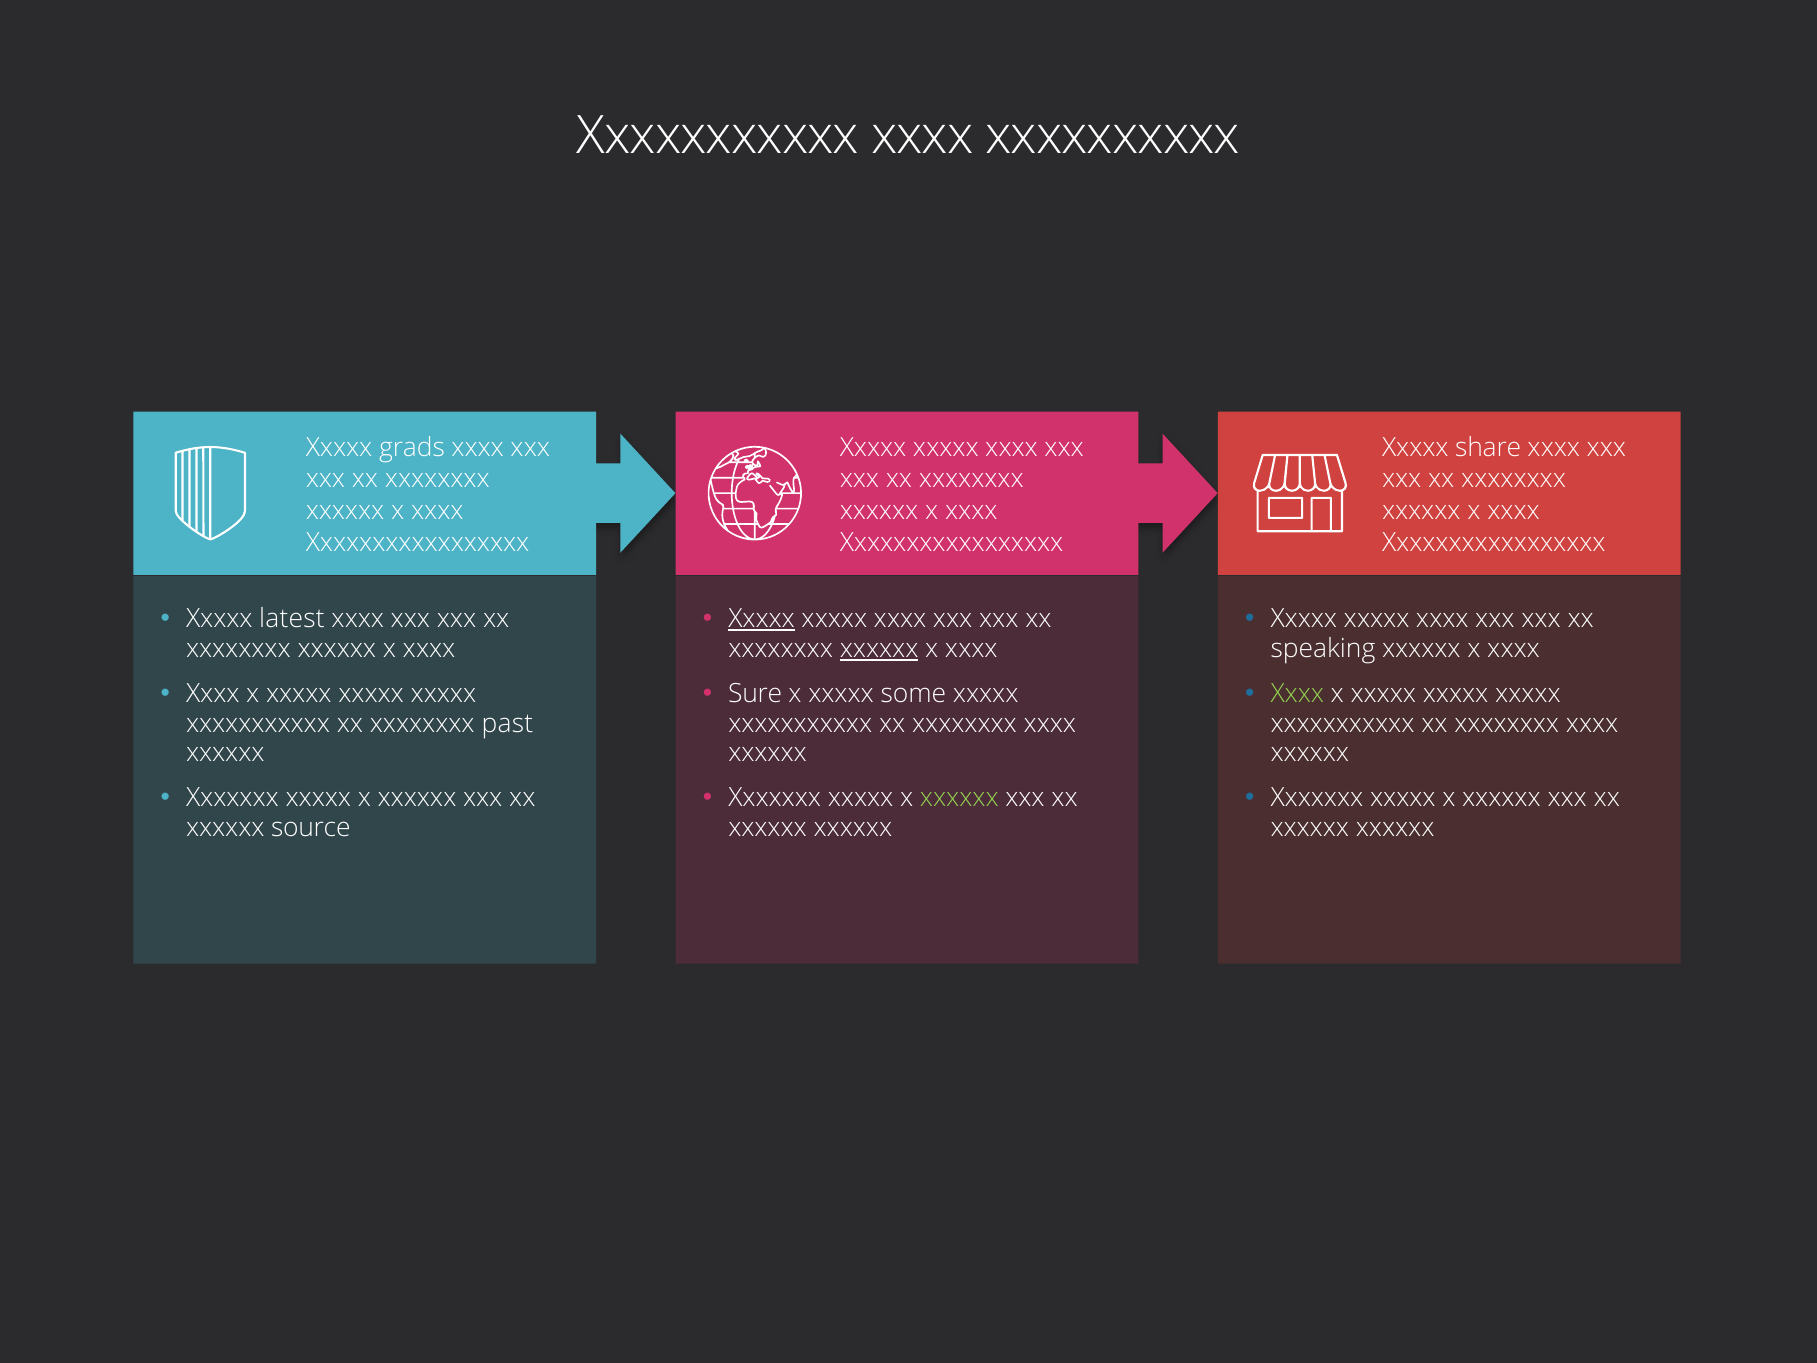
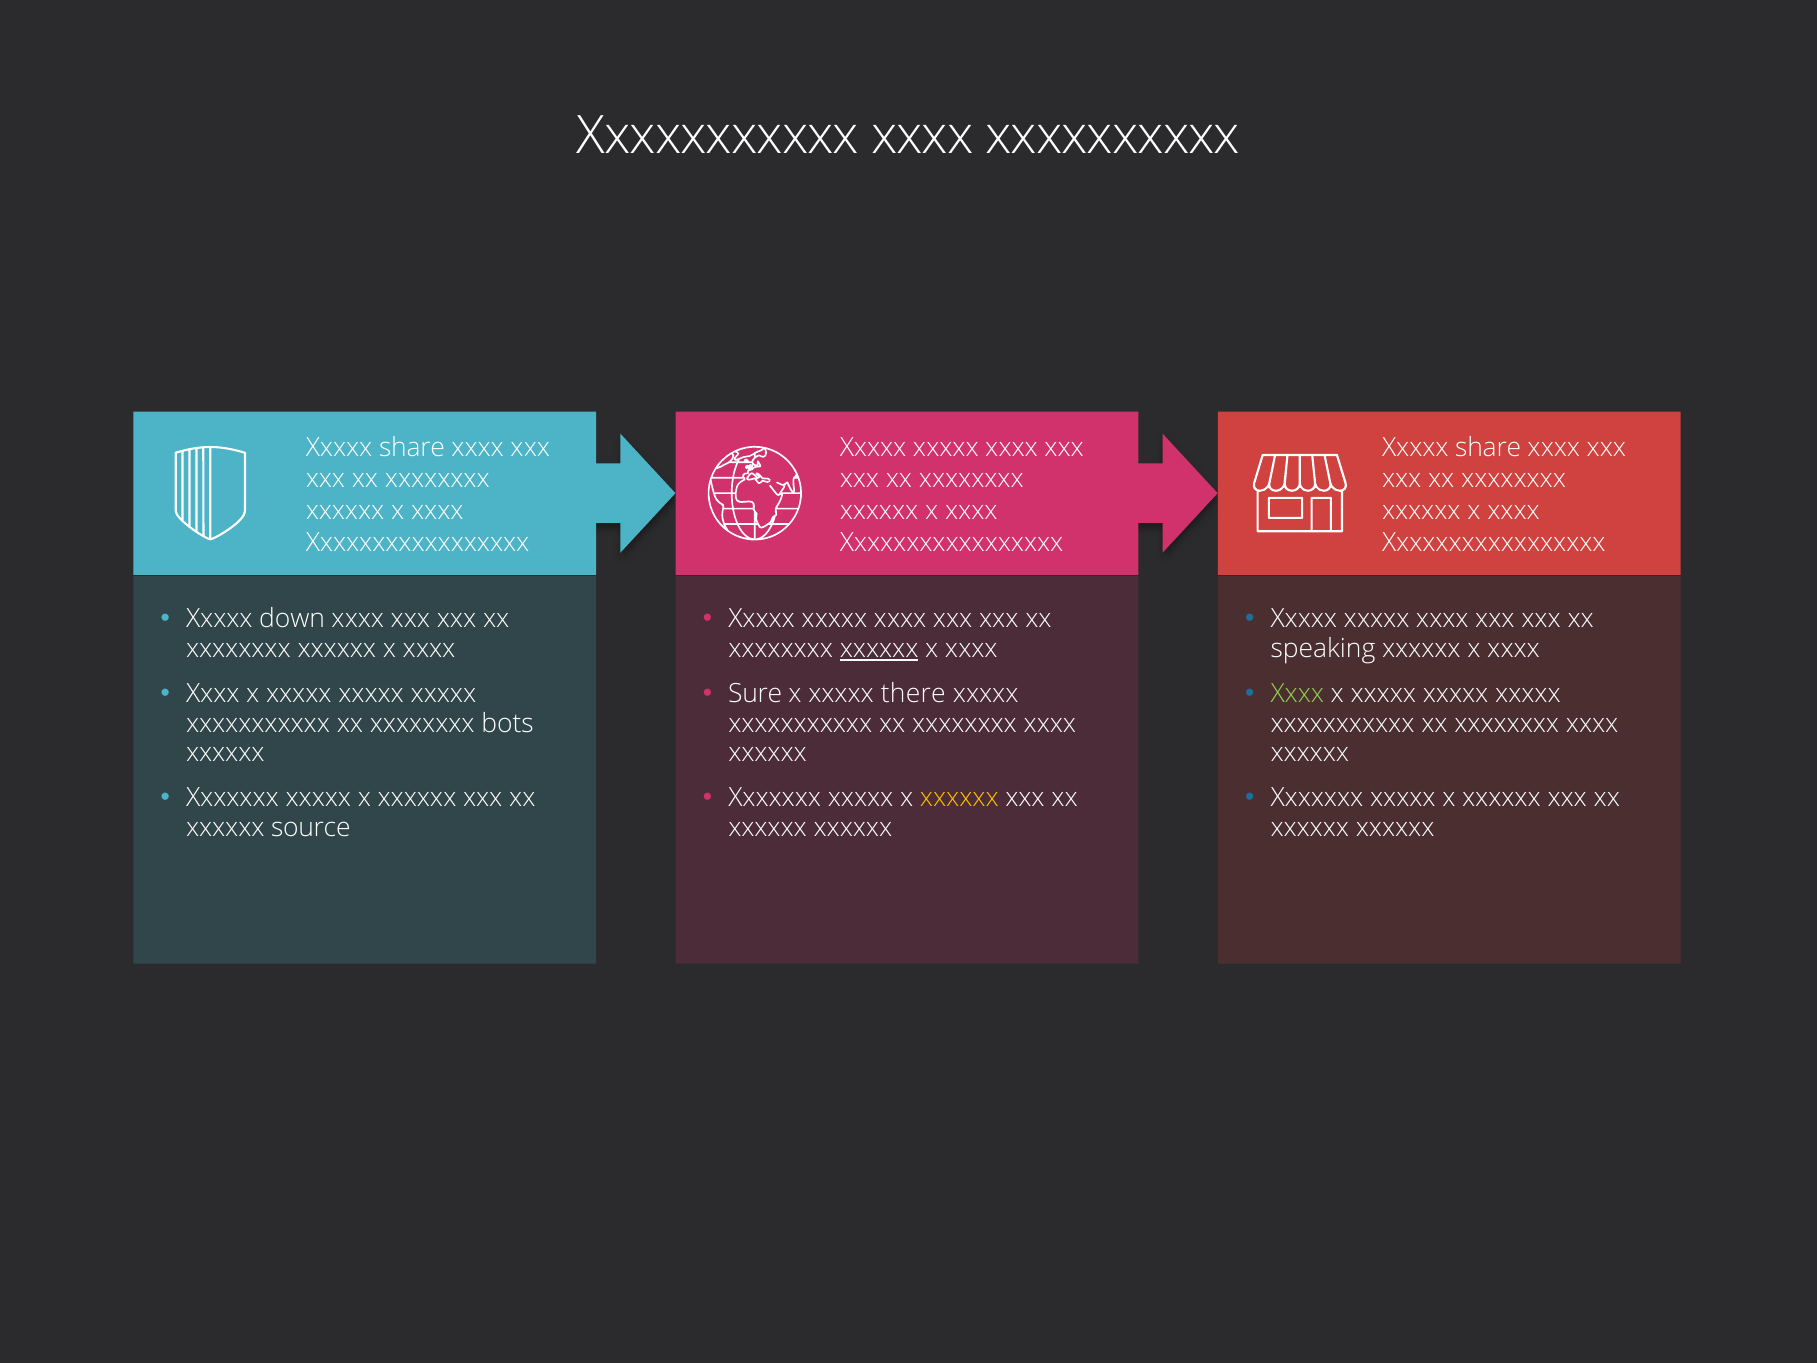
grads at (412, 447): grads -> share
latest: latest -> down
Xxxxx at (762, 618) underline: present -> none
some: some -> there
past: past -> bots
xxxxxx at (959, 798) colour: light green -> yellow
